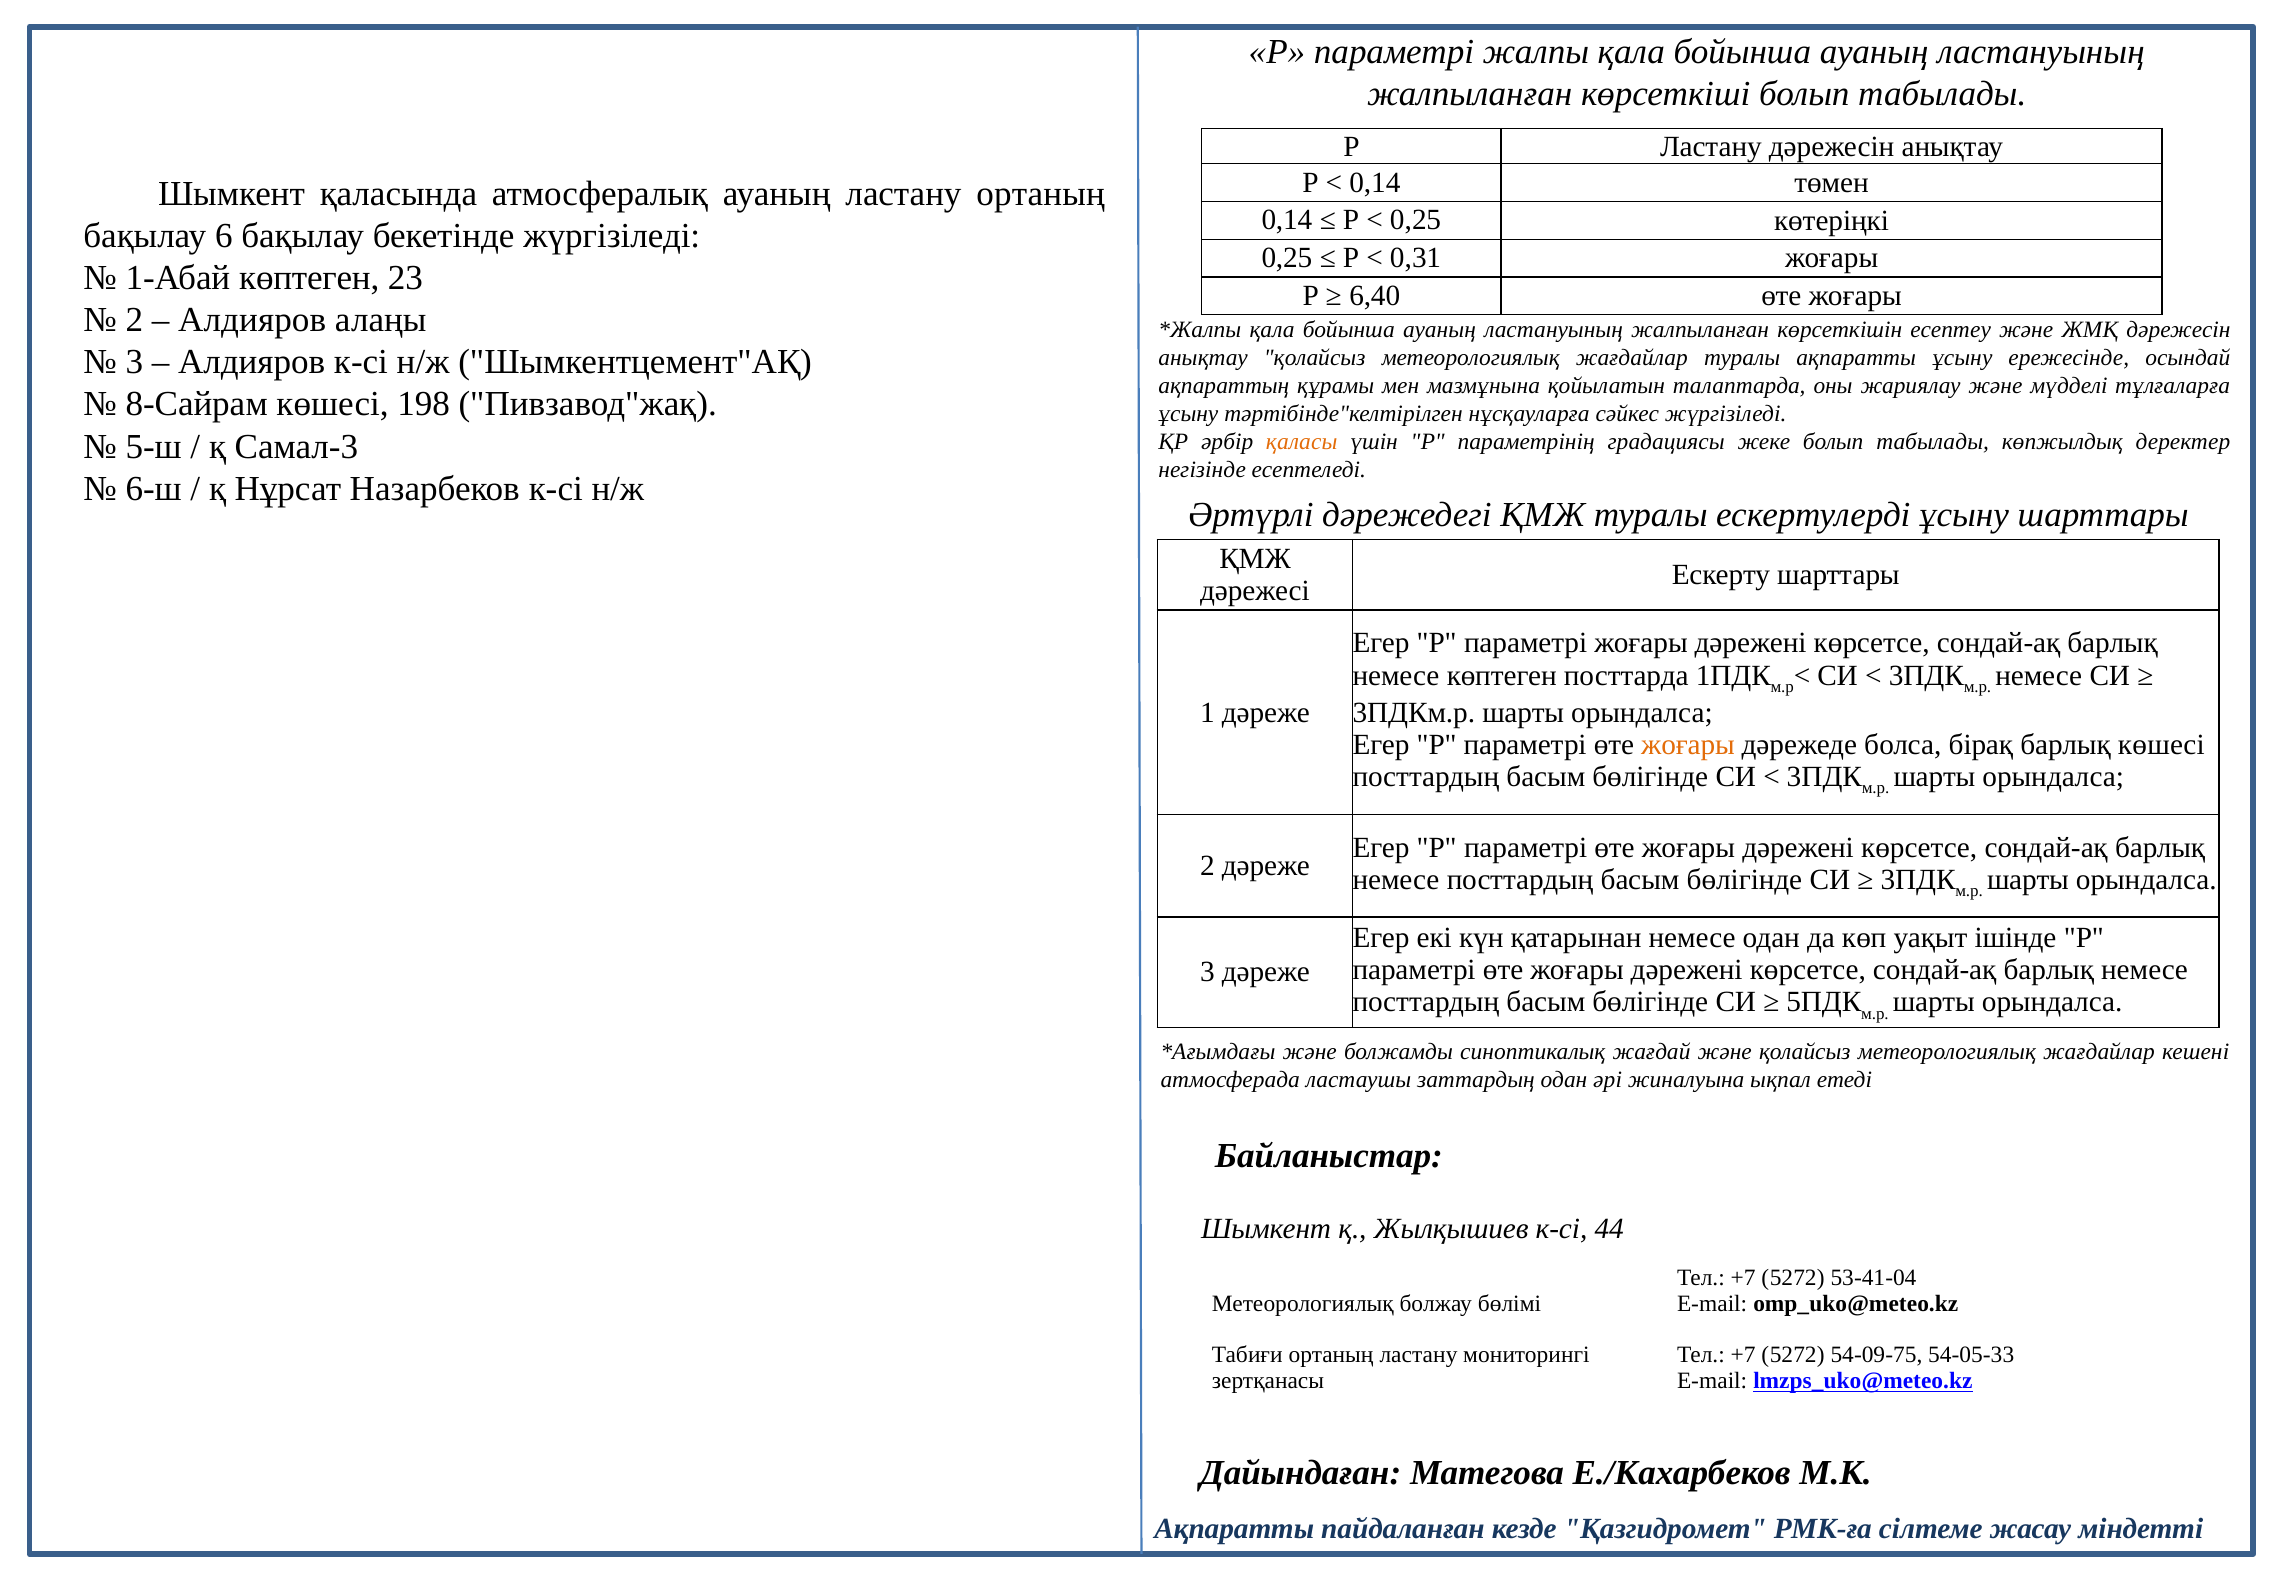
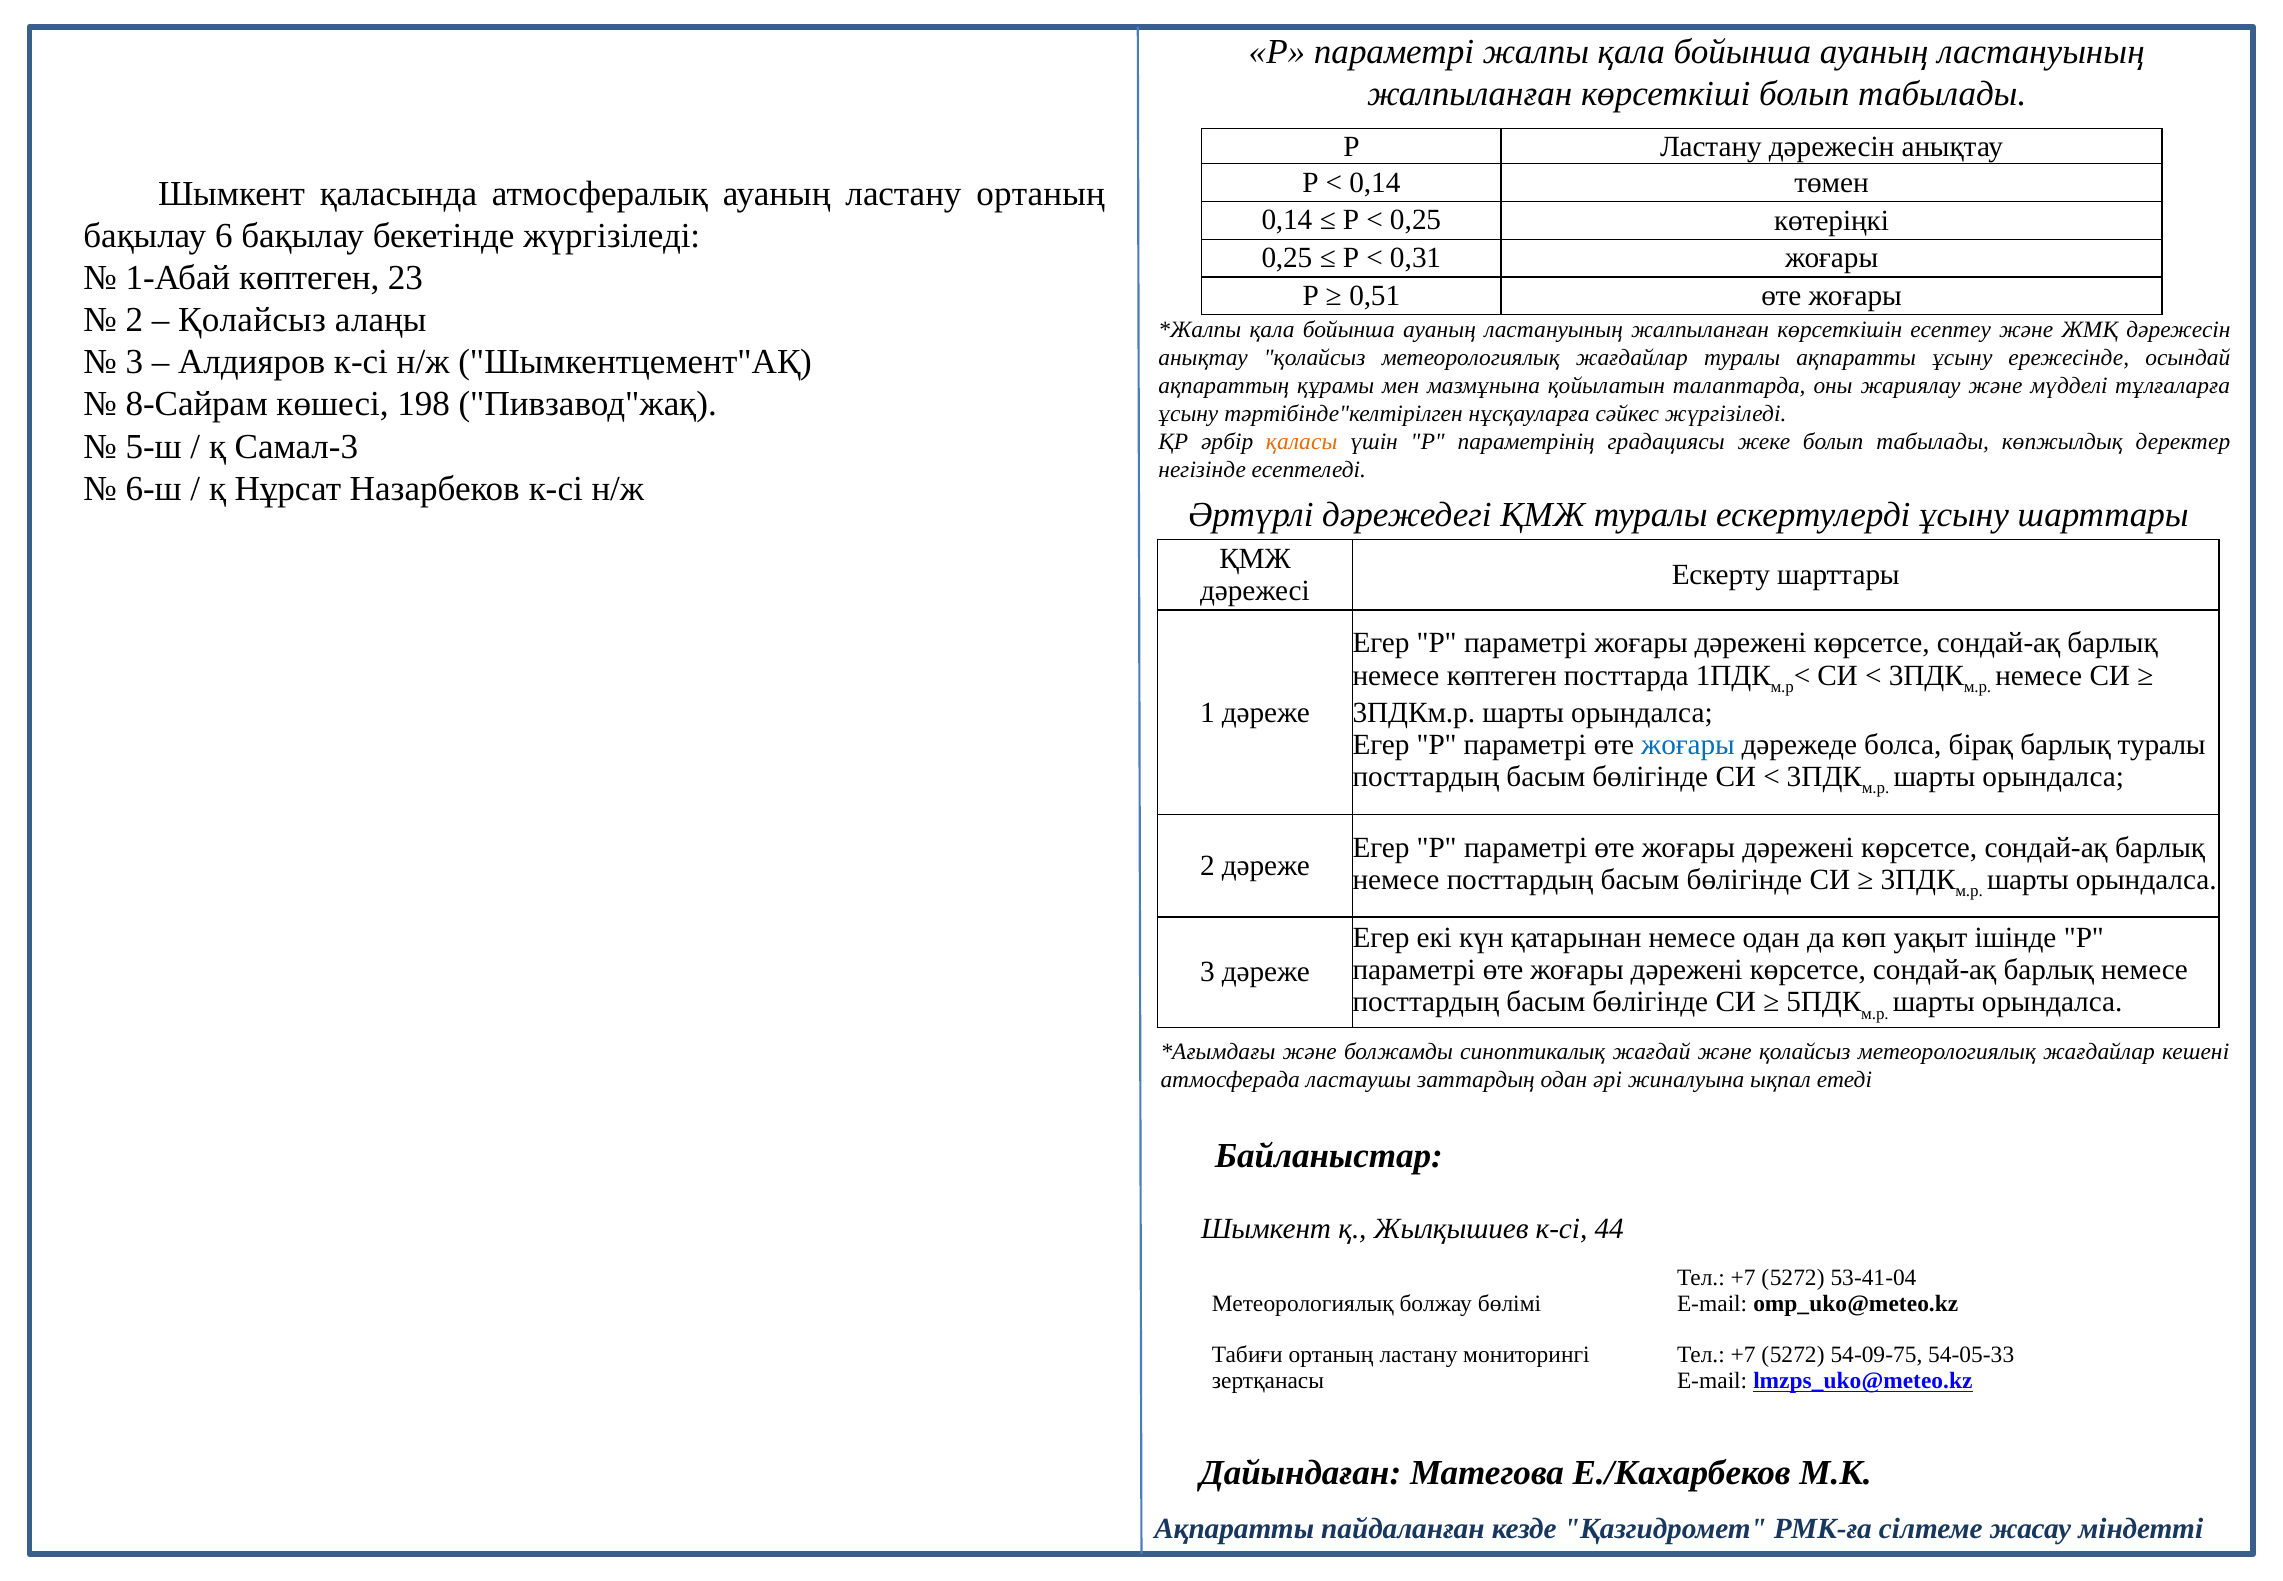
6,40: 6,40 -> 0,51
Алдияров at (252, 320): Алдияров -> Қолайсыз
жоғары at (1688, 744) colour: orange -> blue
барлық көшесі: көшесі -> туралы
